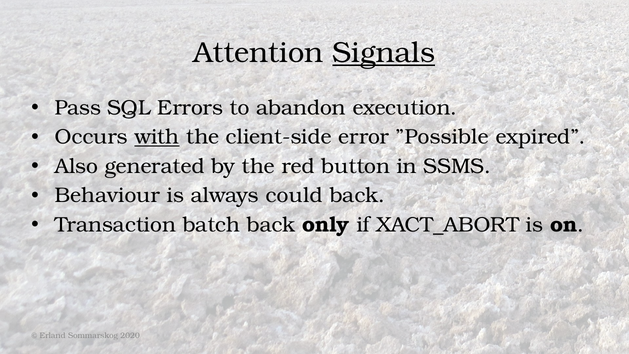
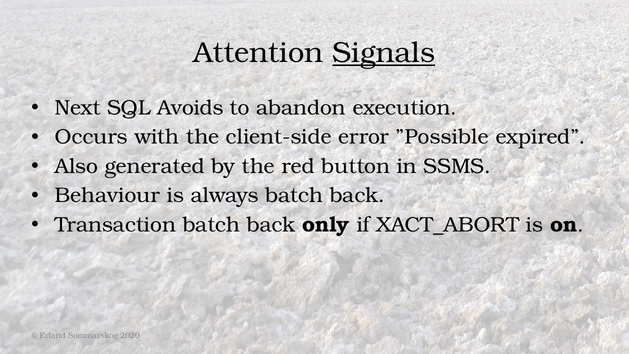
Pass: Pass -> Next
Errors: Errors -> Avoids
with underline: present -> none
always could: could -> batch
